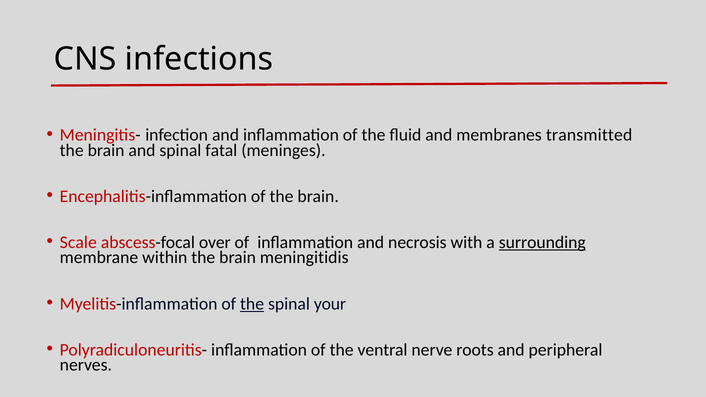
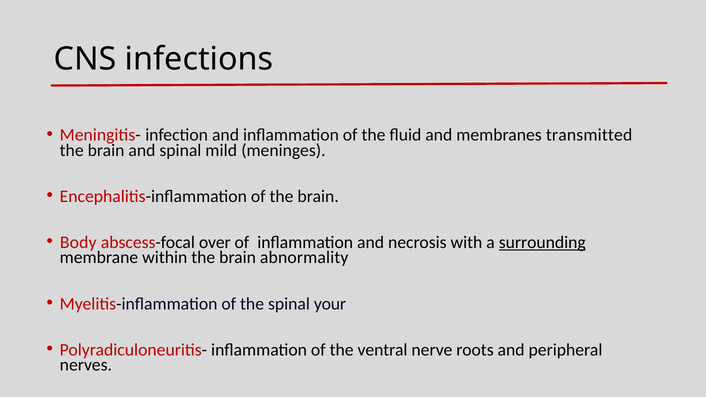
fatal: fatal -> mild
Scale: Scale -> Body
meningitidis: meningitidis -> abnormality
the at (252, 304) underline: present -> none
